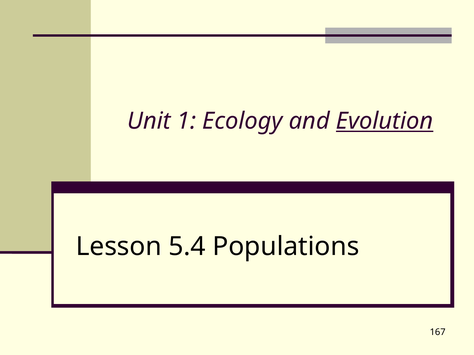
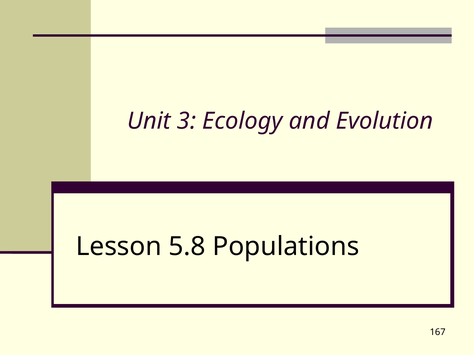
1: 1 -> 3
Evolution underline: present -> none
5.4: 5.4 -> 5.8
